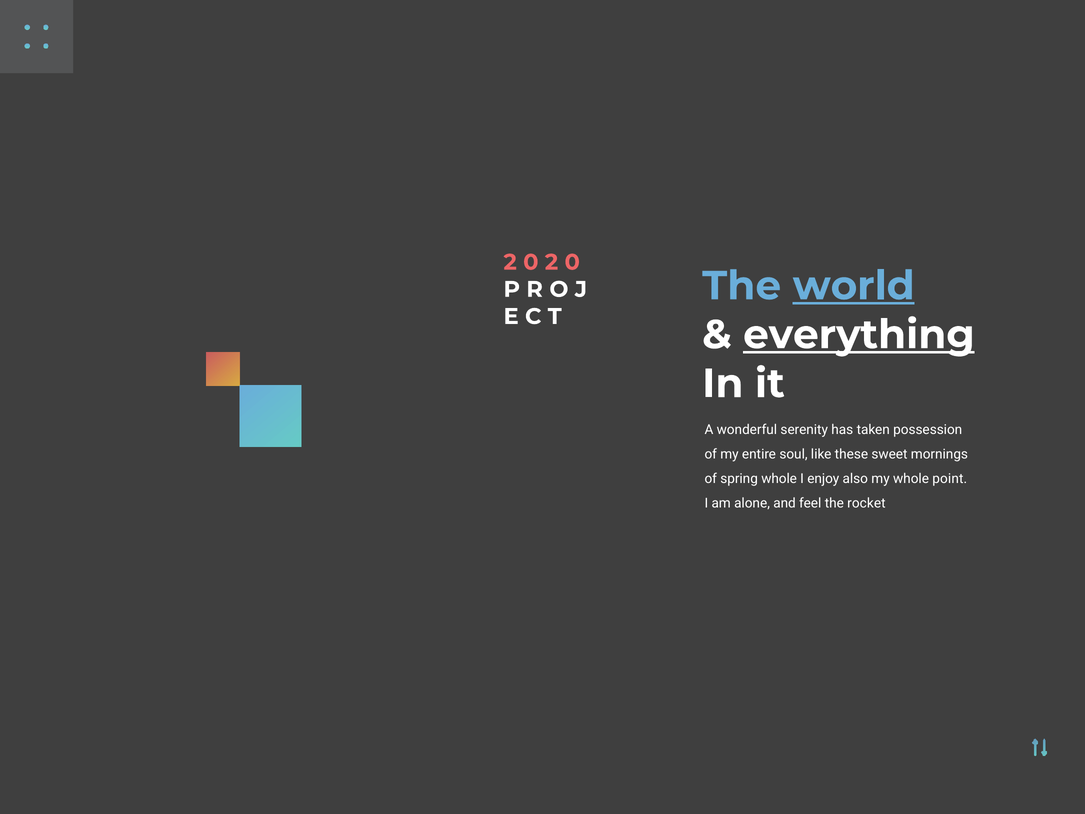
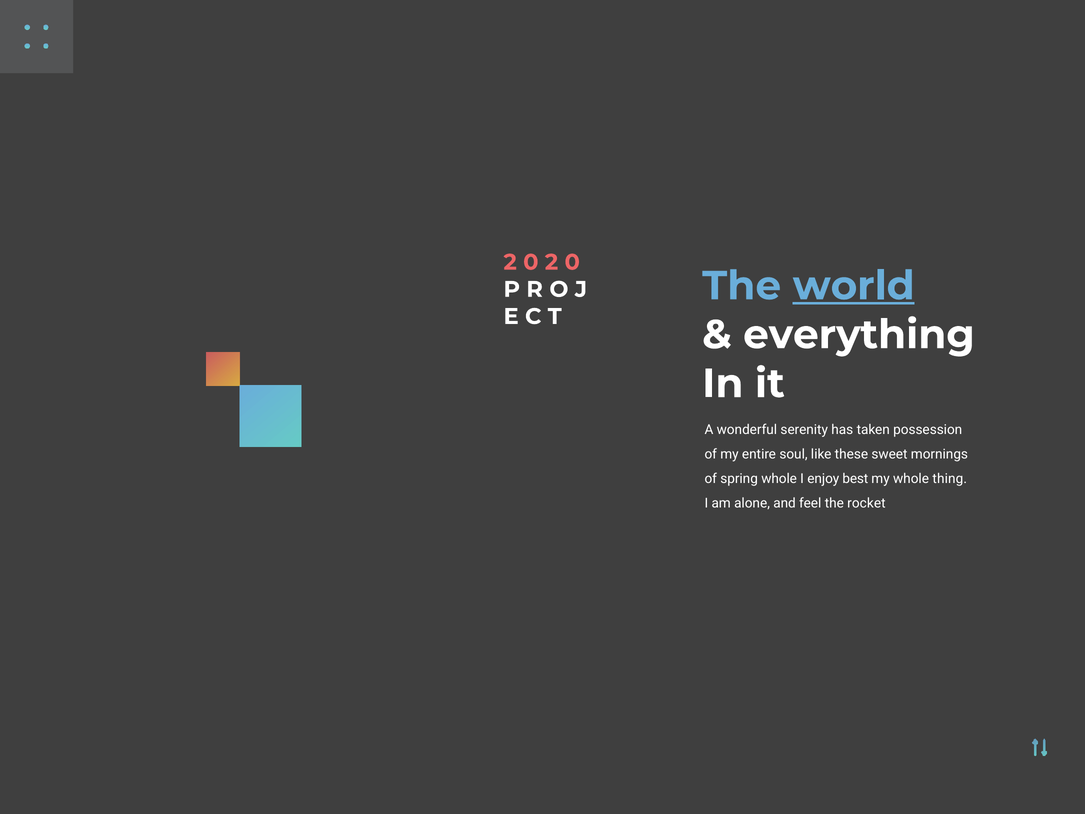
everything underline: present -> none
also: also -> best
point: point -> thing
